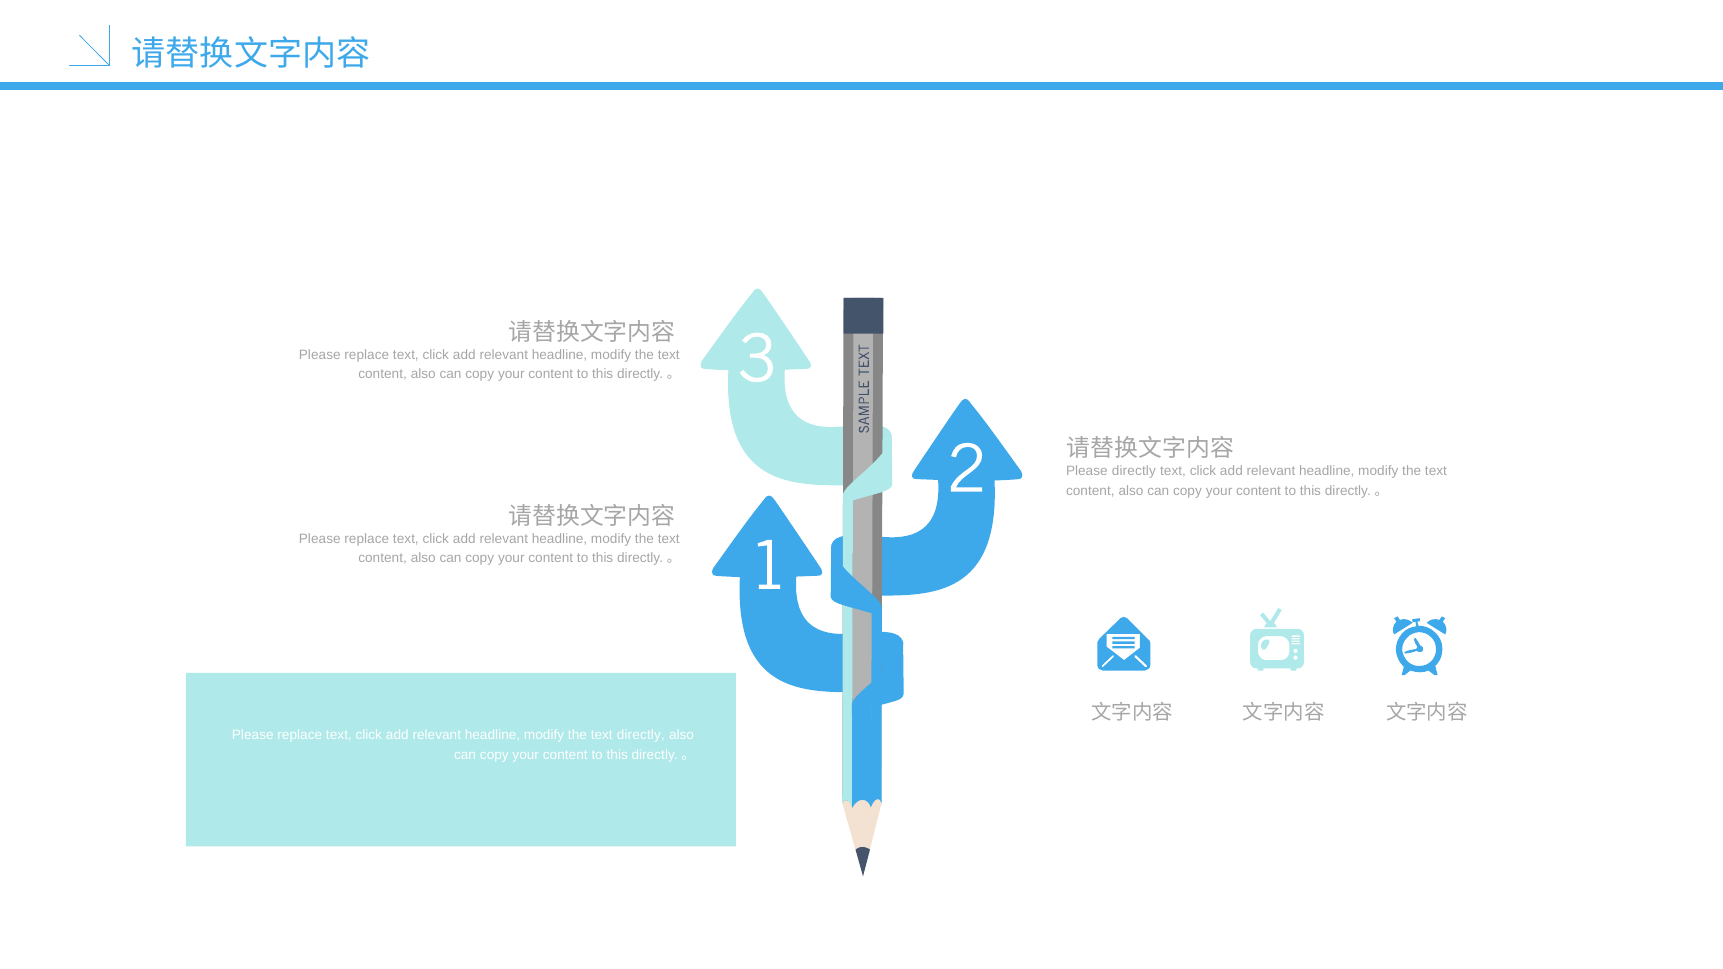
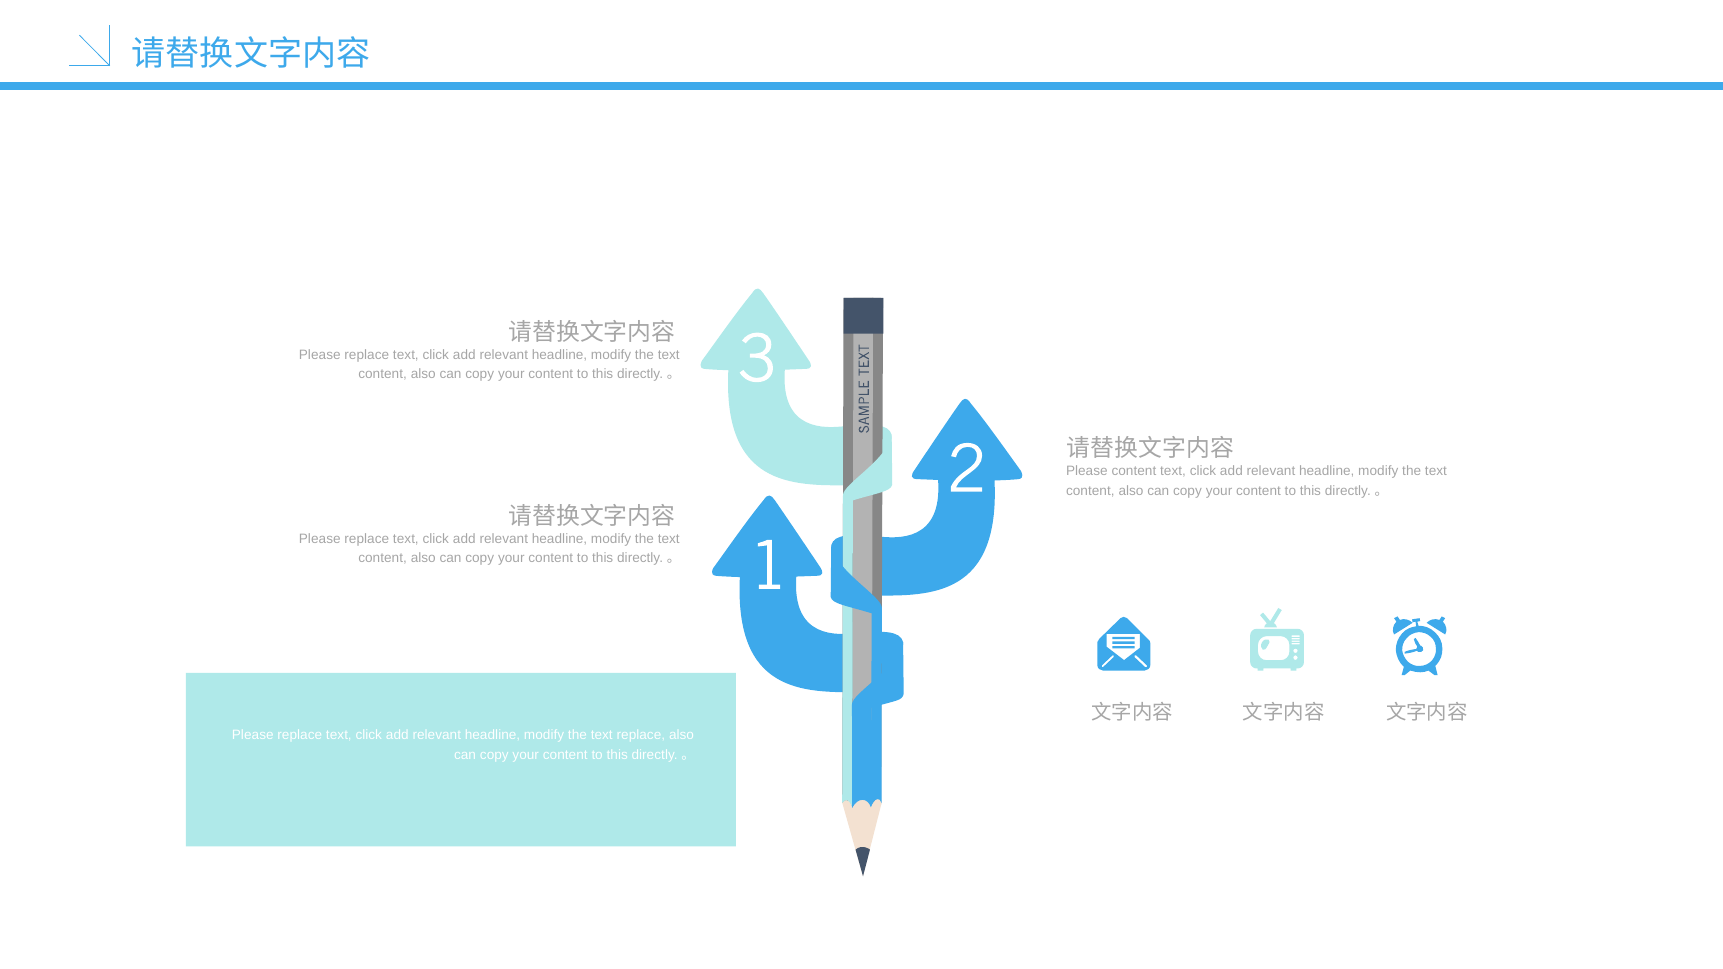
Please directly: directly -> content
text directly: directly -> replace
